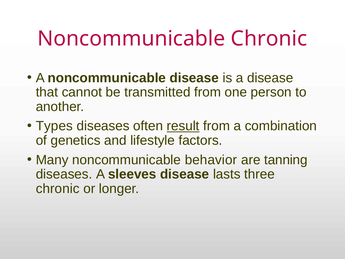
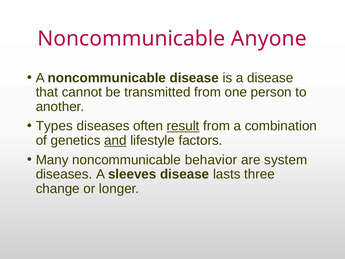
Noncommunicable Chronic: Chronic -> Anyone
and underline: none -> present
tanning: tanning -> system
chronic at (58, 189): chronic -> change
